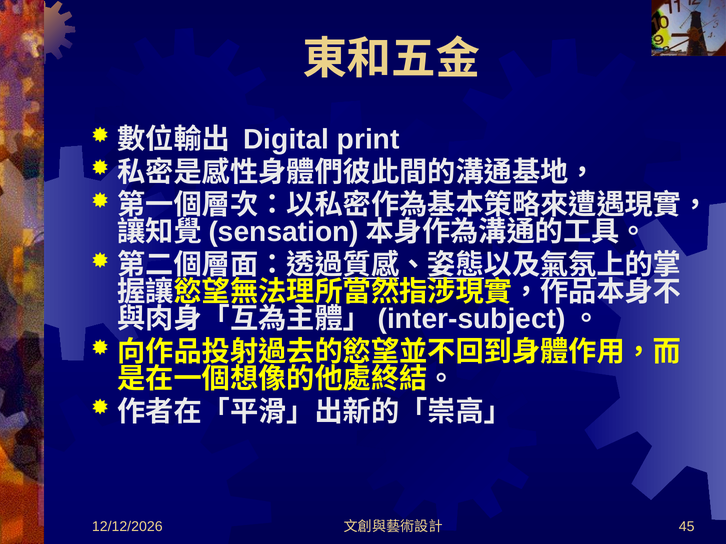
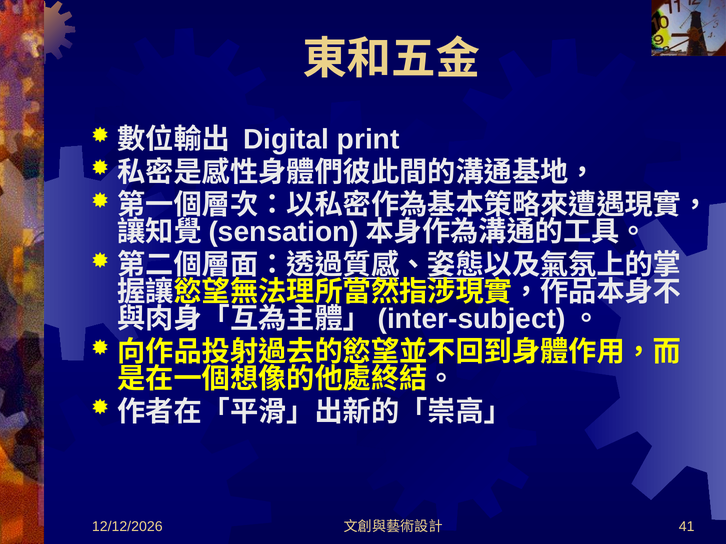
45: 45 -> 41
